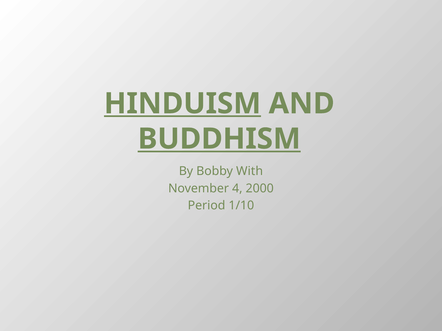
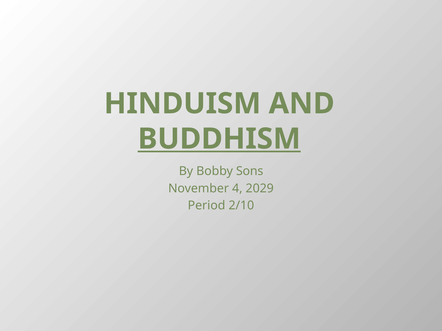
HINDUISM underline: present -> none
With: With -> Sons
2000: 2000 -> 2029
1/10: 1/10 -> 2/10
